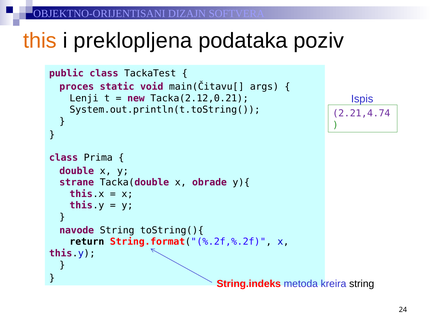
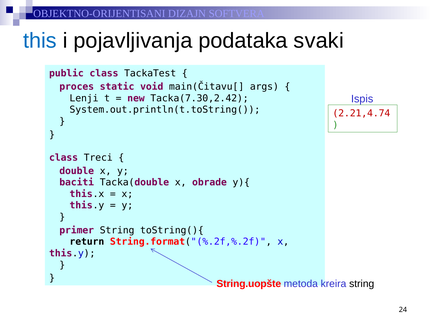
this colour: orange -> blue
preklopljena: preklopljena -> pojavljivanja
poziv: poziv -> svaki
Tacka(2.12,0.21: Tacka(2.12,0.21 -> Tacka(7.30,2.42
2.21,4.74 colour: purple -> red
Prima: Prima -> Treci
strane: strane -> baciti
navode: navode -> primer
String.indeks: String.indeks -> String.uopšte
